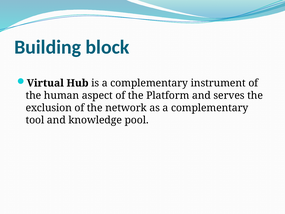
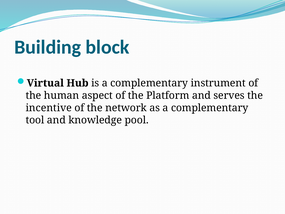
exclusion: exclusion -> incentive
